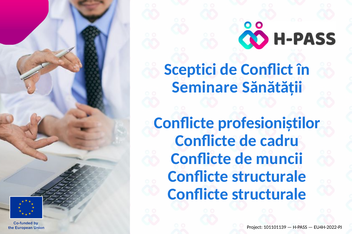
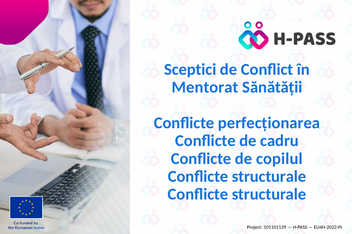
Seminare: Seminare -> Mentorat
profesioniștilor: profesioniștilor -> perfecționarea
muncii: muncii -> copilul
